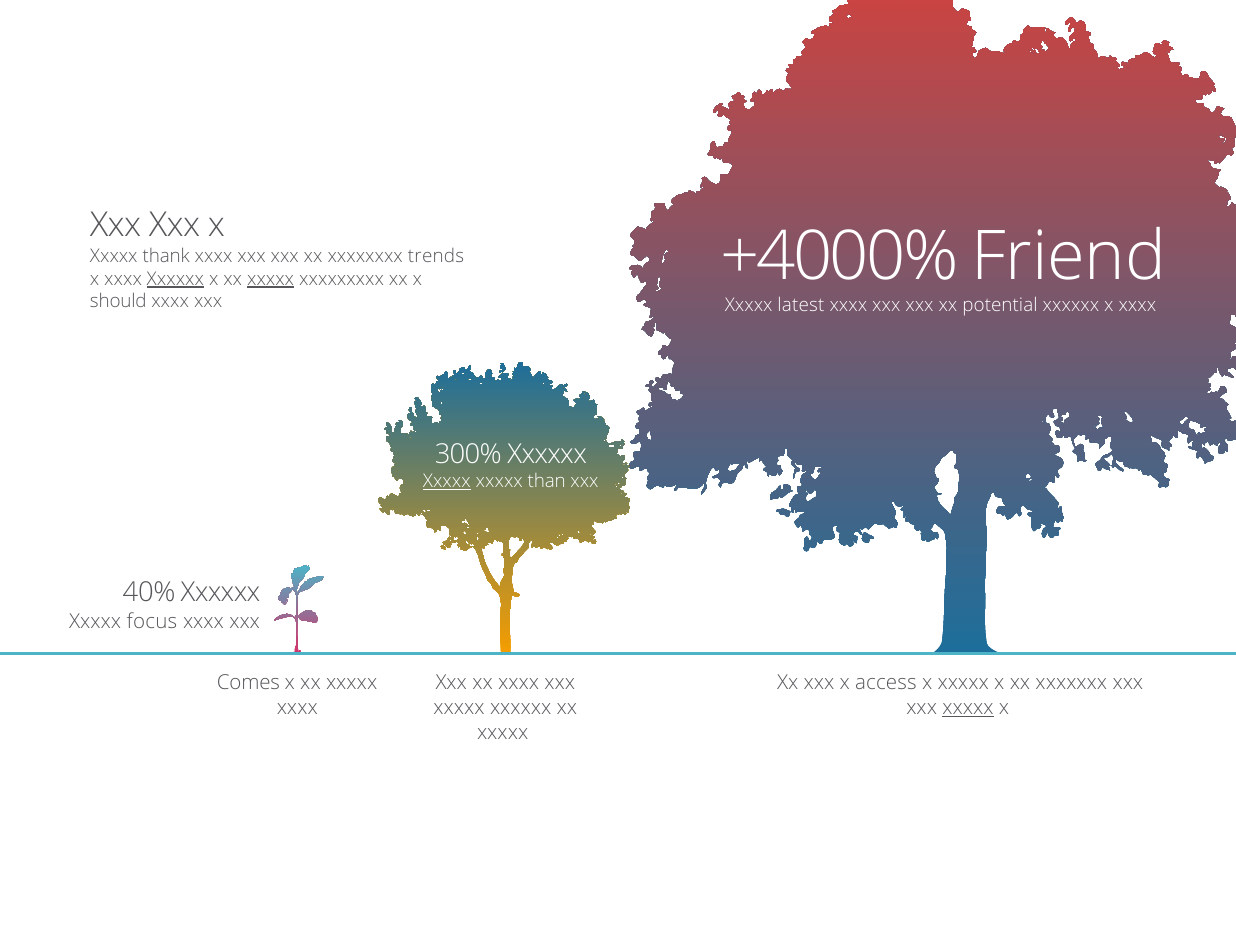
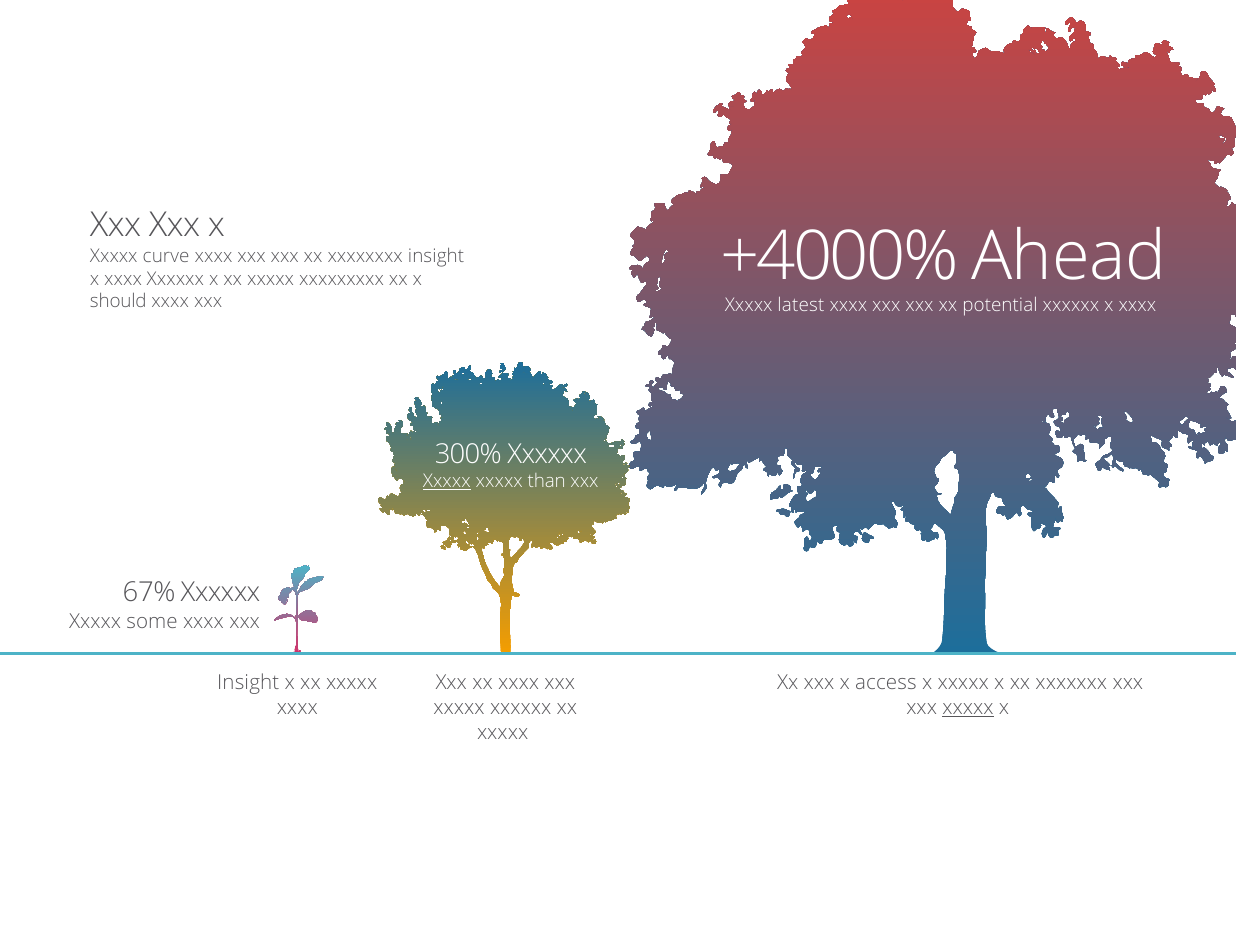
Friend: Friend -> Ahead
thank: thank -> curve
xxxxxxxx trends: trends -> insight
Xxxxxx at (175, 279) underline: present -> none
xxxxx at (271, 279) underline: present -> none
40%: 40% -> 67%
focus: focus -> some
Comes at (248, 683): Comes -> Insight
